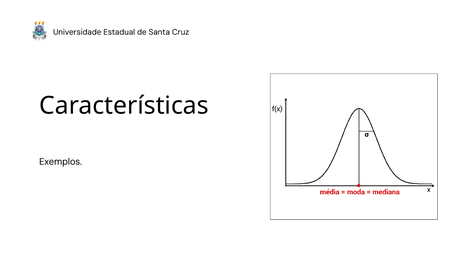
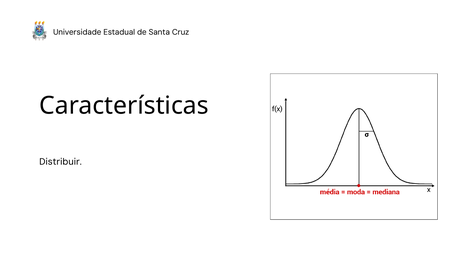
Exemplos: Exemplos -> Distribuir
